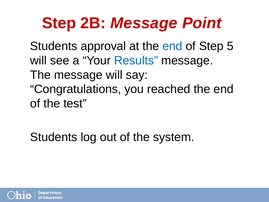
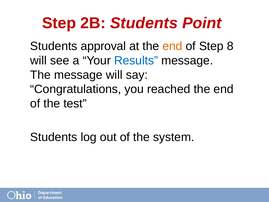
2B Message: Message -> Students
end at (172, 46) colour: blue -> orange
5: 5 -> 8
